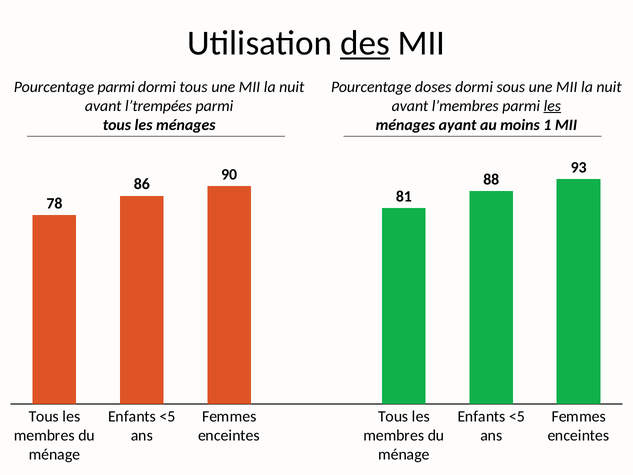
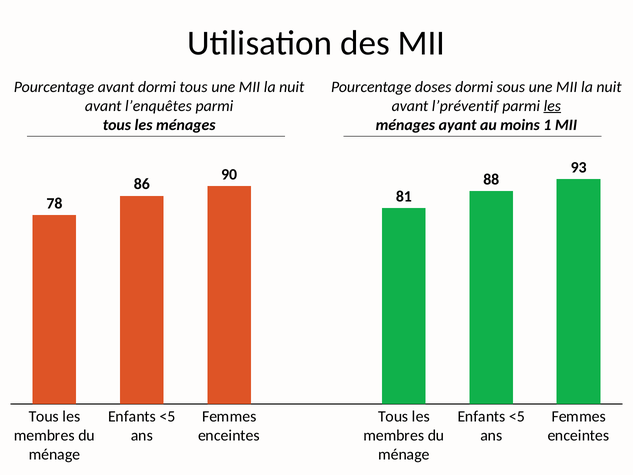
des underline: present -> none
Pourcentage parmi: parmi -> avant
l’trempées: l’trempées -> l’enquêtes
l’membres: l’membres -> l’préventif
